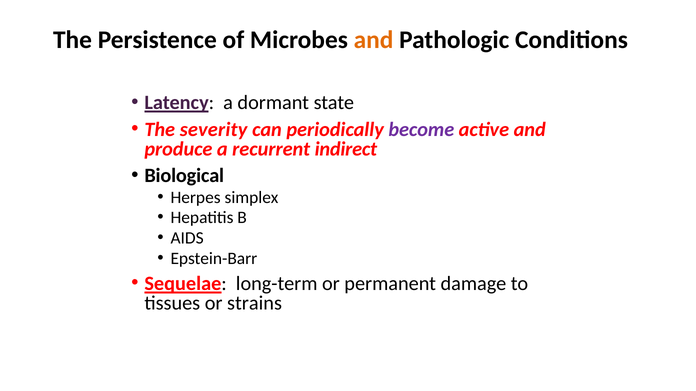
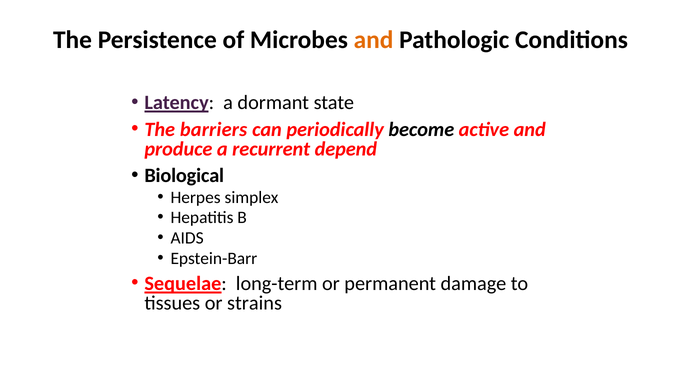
severity: severity -> barriers
become colour: purple -> black
indirect: indirect -> depend
